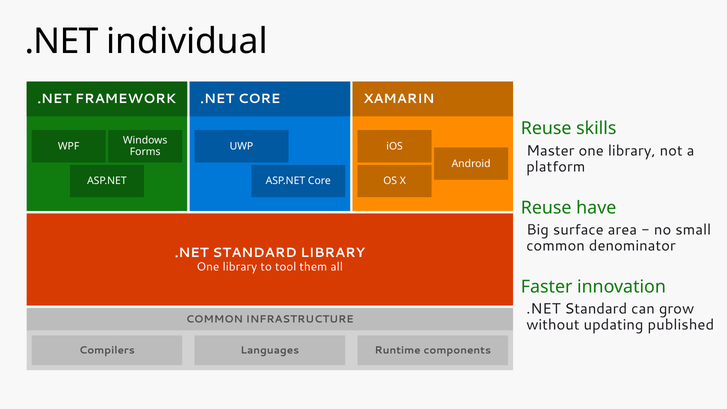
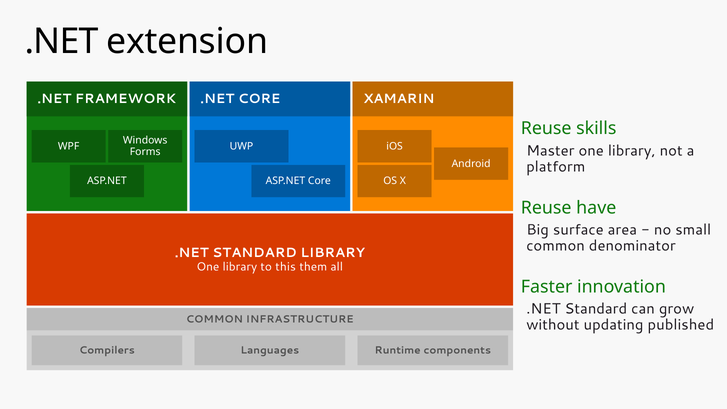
individual: individual -> extension
tool: tool -> this
